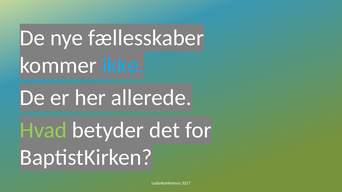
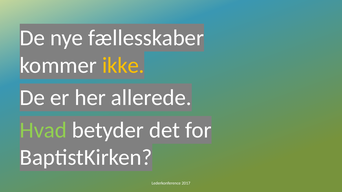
ikke colour: light blue -> yellow
